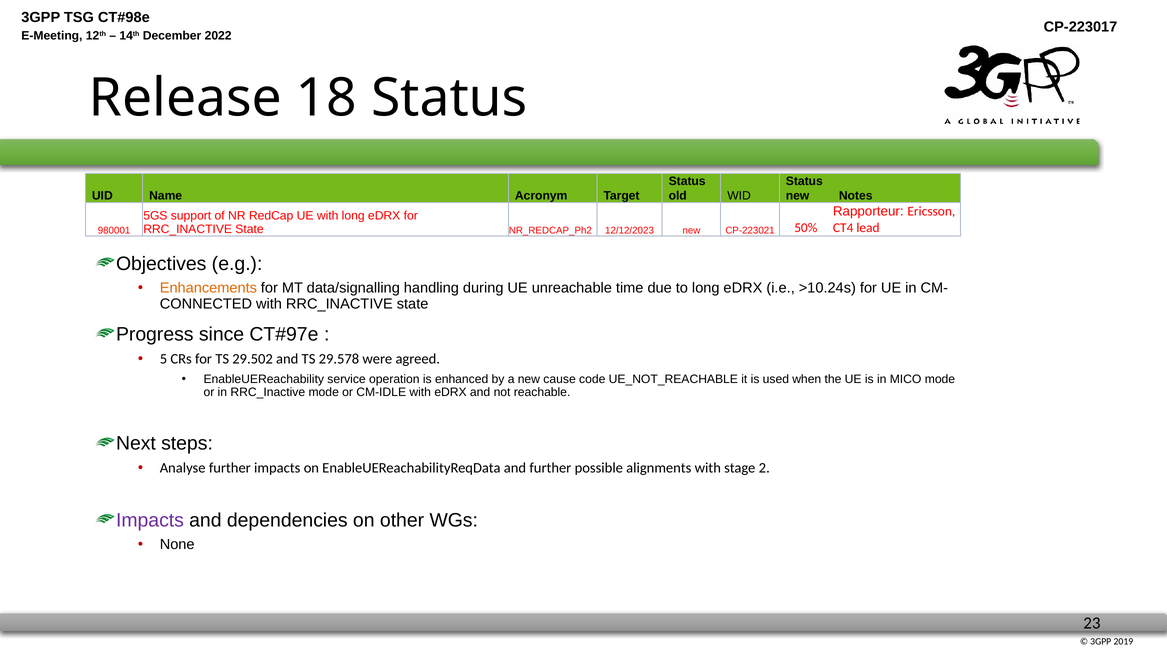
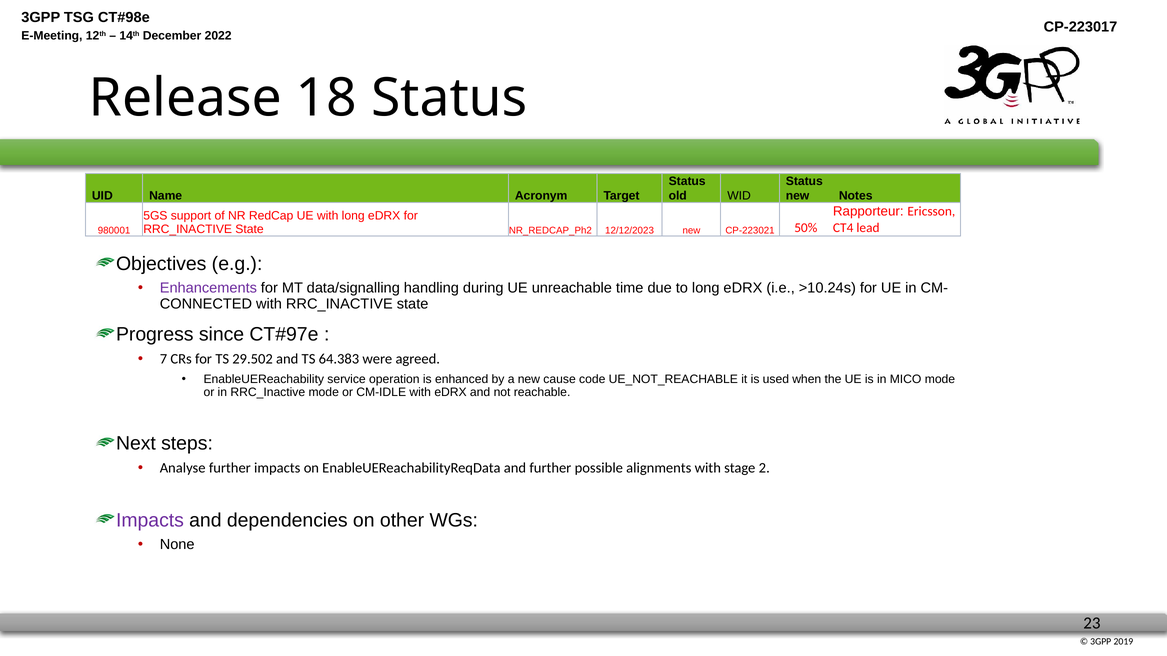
Enhancements colour: orange -> purple
5: 5 -> 7
29.578: 29.578 -> 64.383
